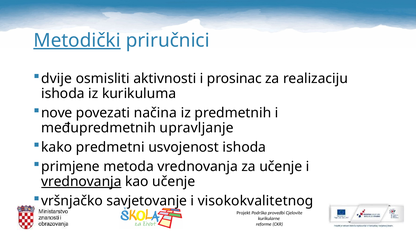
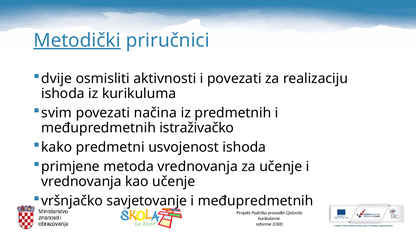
i prosinac: prosinac -> povezati
nove: nove -> svim
upravljanje: upravljanje -> istraživačko
vrednovanja at (81, 182) underline: present -> none
visokokvalitetnog at (256, 201): visokokvalitetnog -> međupredmetnih
